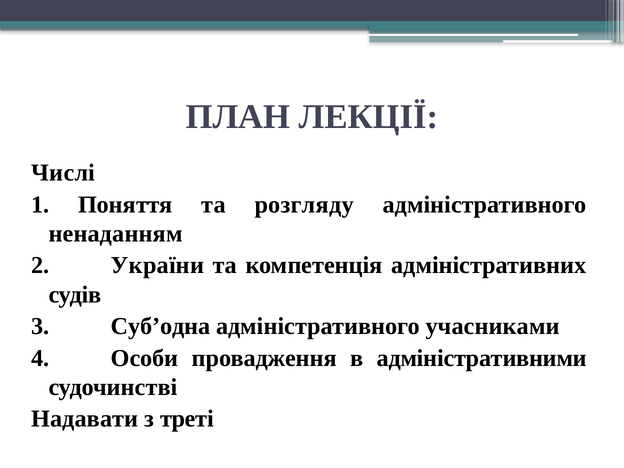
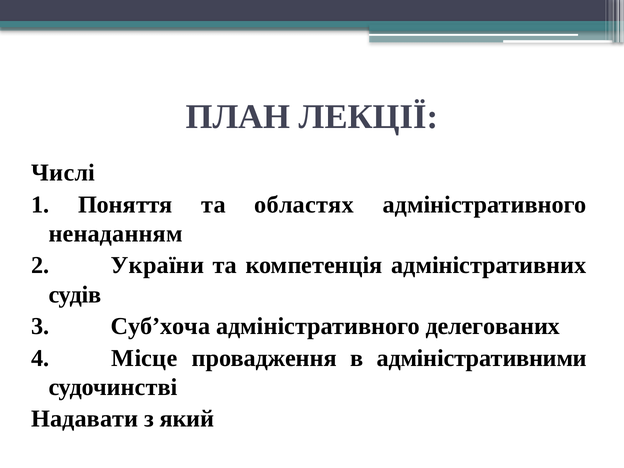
розгляду: розгляду -> областях
Суб’одна: Суб’одна -> Суб’хоча
учасниками: учасниками -> делегованих
Особи: Особи -> Місце
треті: треті -> який
